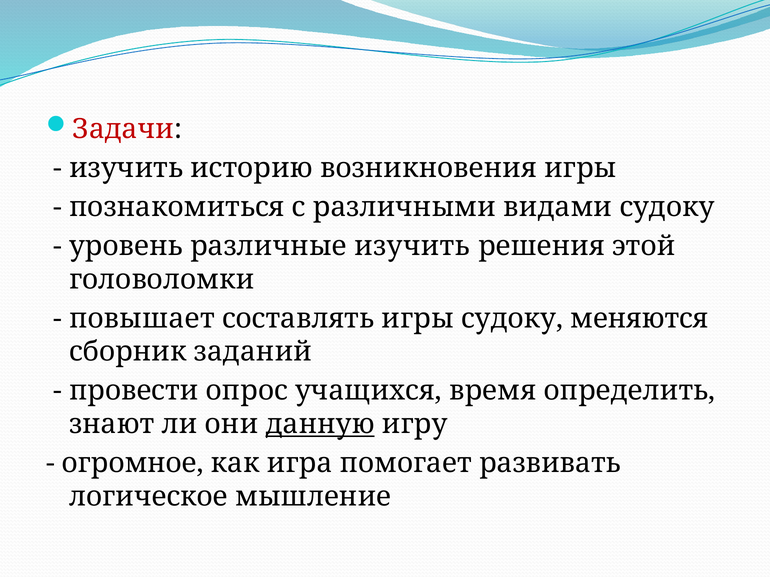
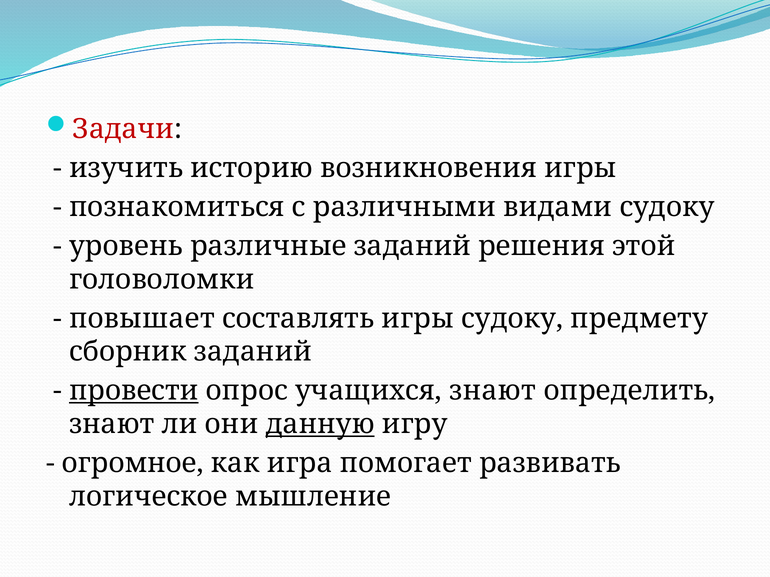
различные изучить: изучить -> заданий
меняются: меняются -> предмету
провести underline: none -> present
учащихся время: время -> знают
